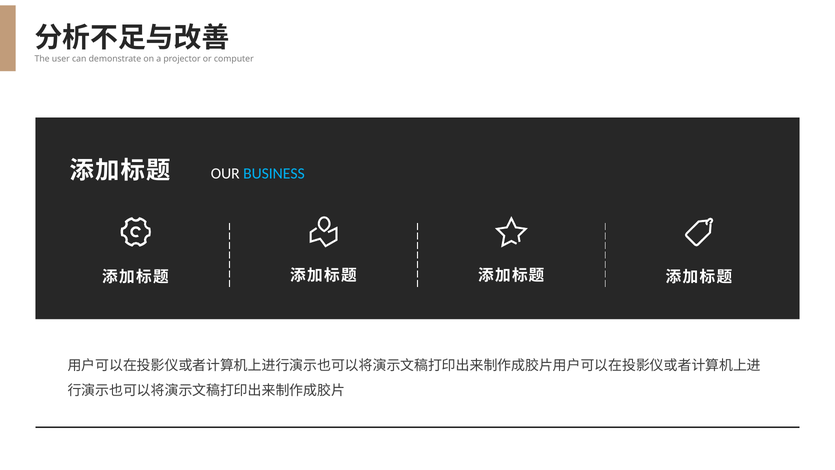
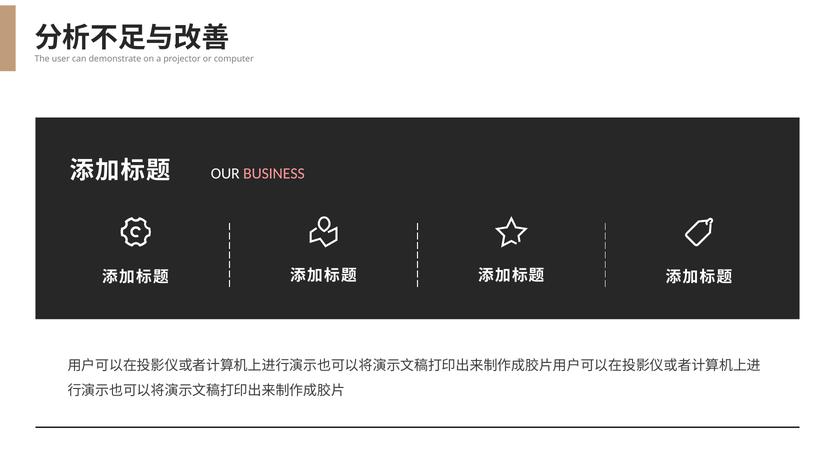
BUSINESS colour: light blue -> pink
